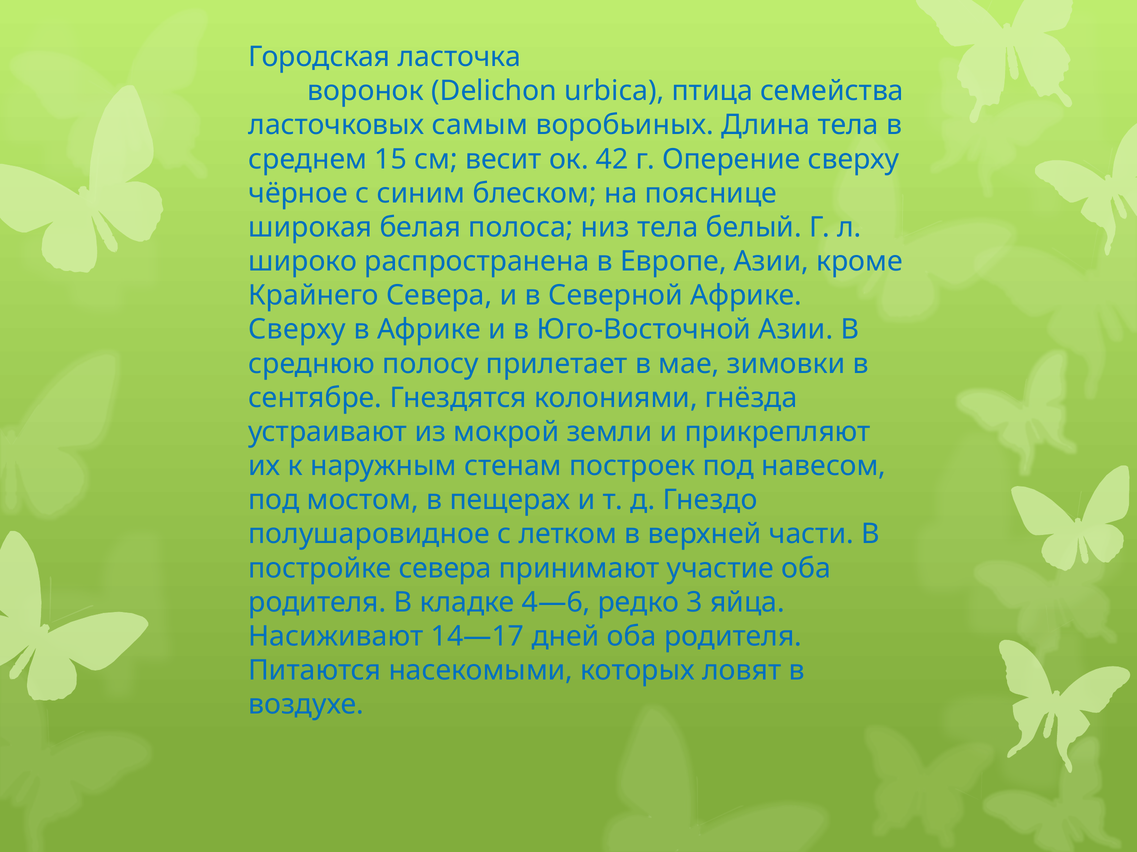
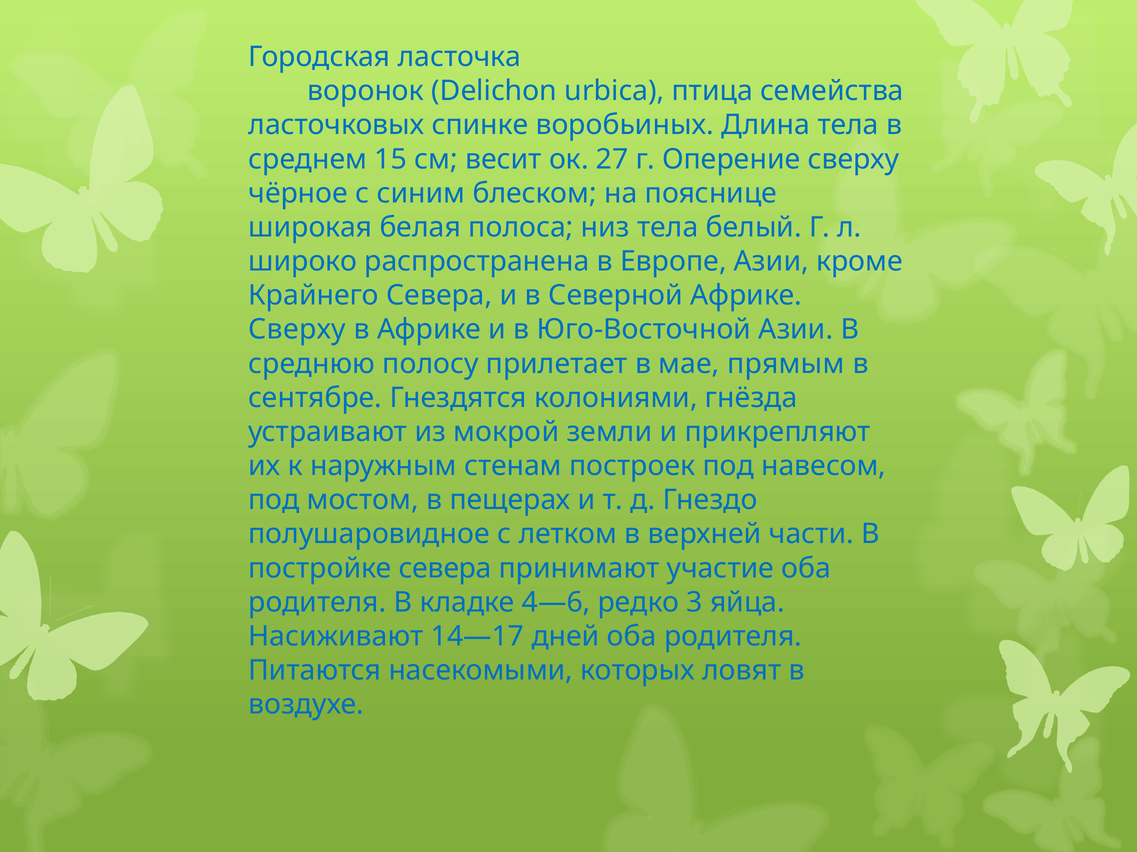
самым: самым -> спинке
42: 42 -> 27
зимовки: зимовки -> прямым
